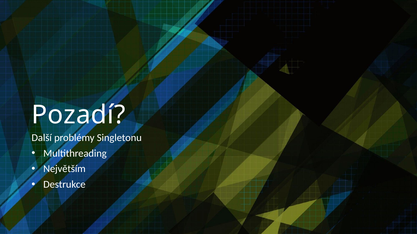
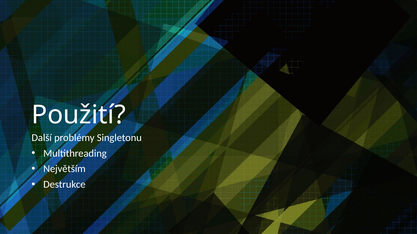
Pozadí: Pozadí -> Použití
